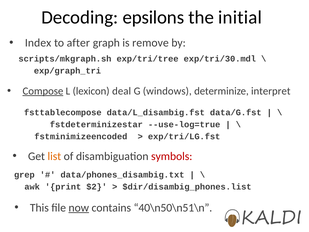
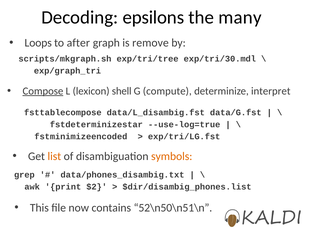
initial: initial -> many
Index: Index -> Loops
deal: deal -> shell
windows: windows -> compute
symbols colour: red -> orange
now underline: present -> none
40\n50\n51\n: 40\n50\n51\n -> 52\n50\n51\n
